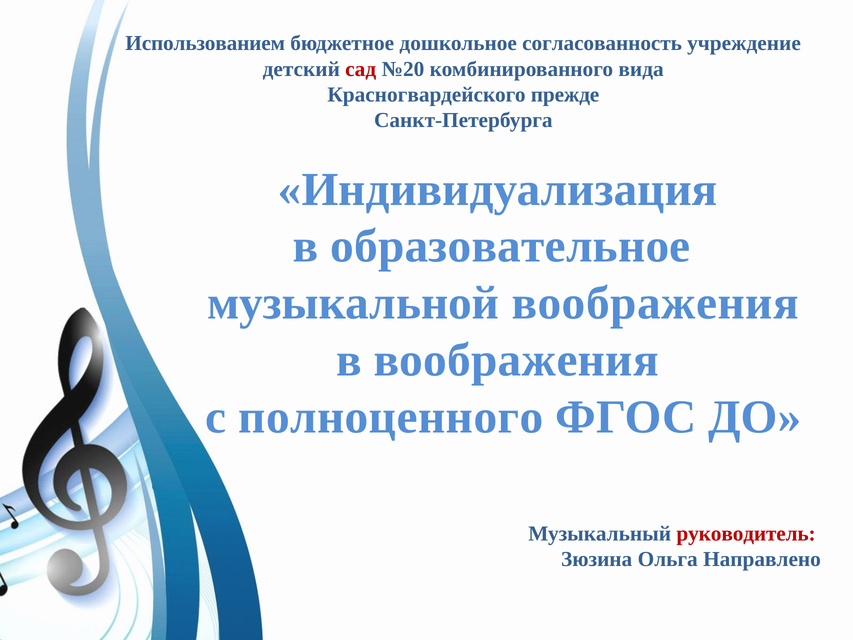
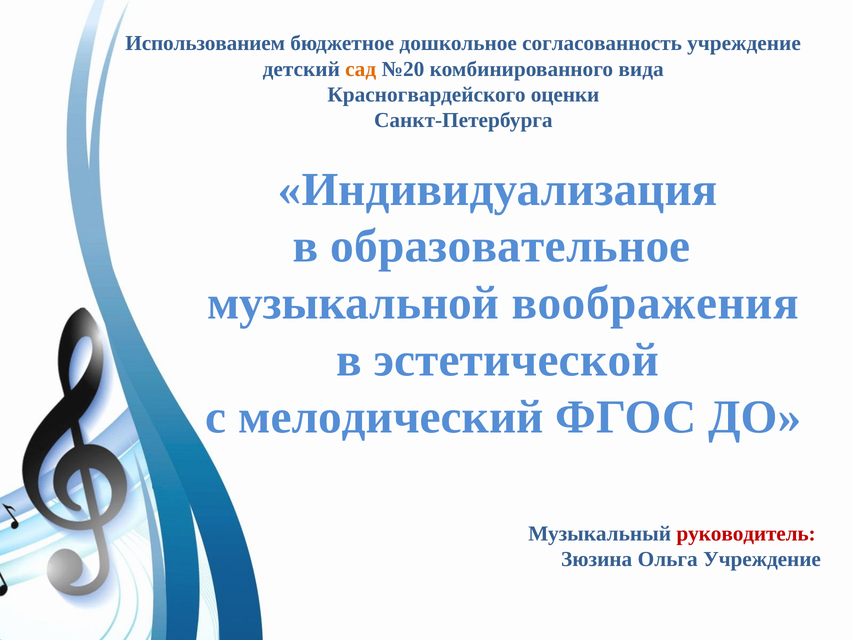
сад colour: red -> orange
прежде: прежде -> оценки
в воображения: воображения -> эстетической
полноценного: полноценного -> мелодический
Ольга Направлено: Направлено -> Учреждение
